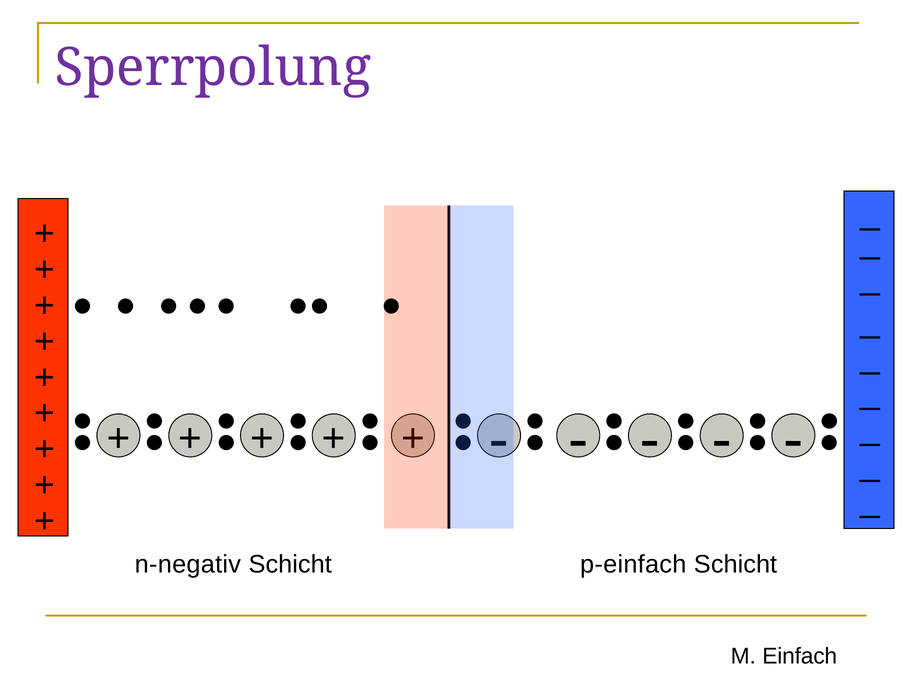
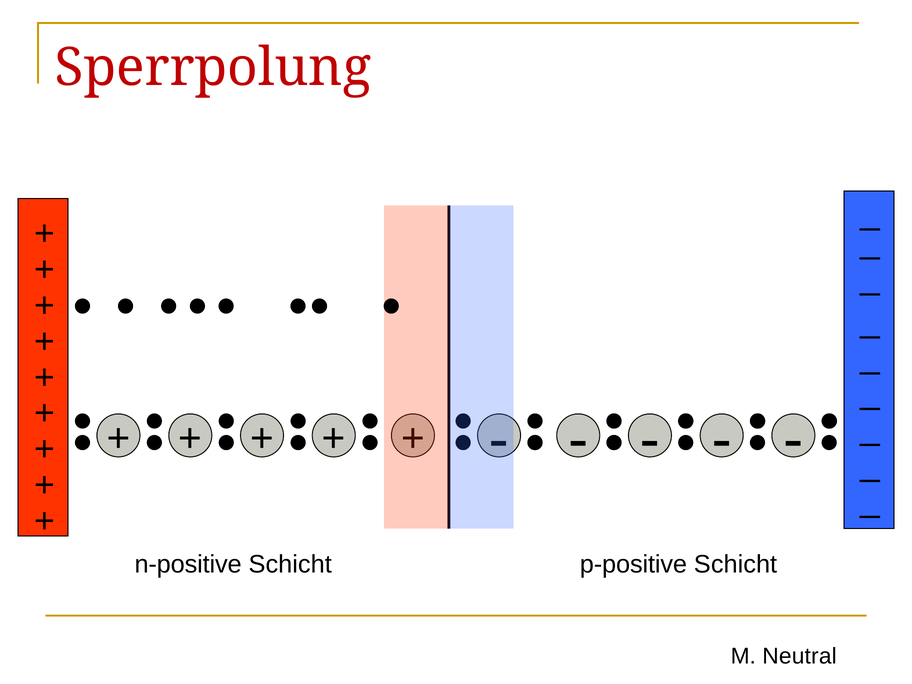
Sperrpolung colour: purple -> red
n-negativ: n-negativ -> n-positive
p-einfach: p-einfach -> p-positive
Einfach: Einfach -> Neutral
